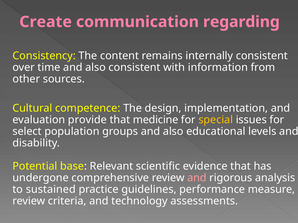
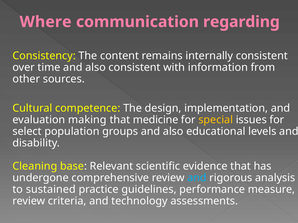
Create: Create -> Where
provide: provide -> making
Potential: Potential -> Cleaning
and at (197, 178) colour: pink -> light blue
